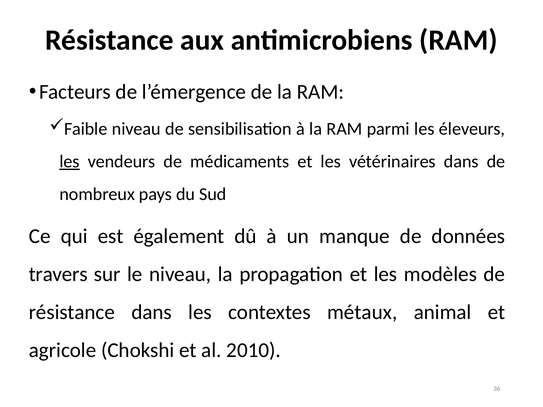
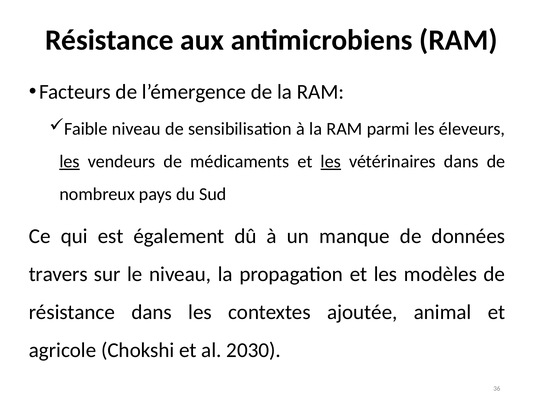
les at (331, 162) underline: none -> present
métaux: métaux -> ajoutée
2010: 2010 -> 2030
